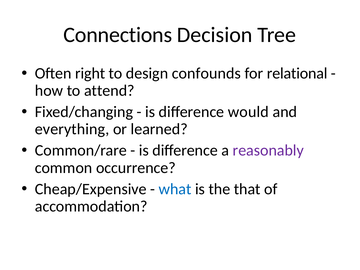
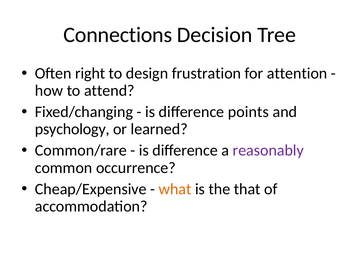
confounds: confounds -> frustration
relational: relational -> attention
would: would -> points
everything: everything -> psychology
what colour: blue -> orange
